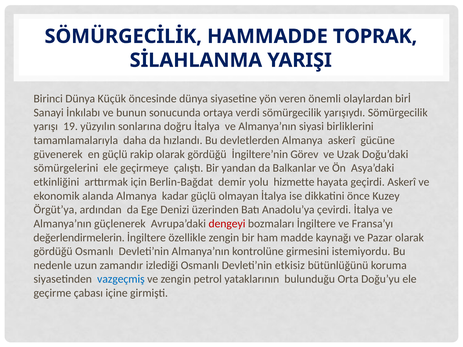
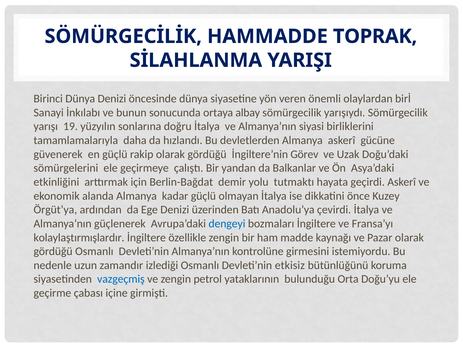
Dünya Küçük: Küçük -> Denizi
verdi: verdi -> albay
hizmette: hizmette -> tutmaktı
dengeyi colour: red -> blue
değerlendirmelerin: değerlendirmelerin -> kolaylaştırmışlardır
